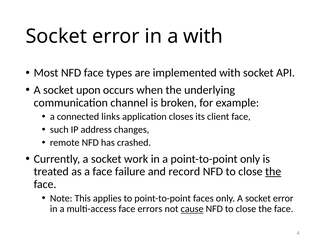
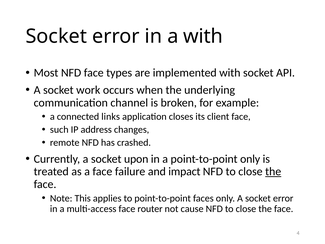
upon: upon -> work
work: work -> upon
record: record -> impact
errors: errors -> router
cause underline: present -> none
